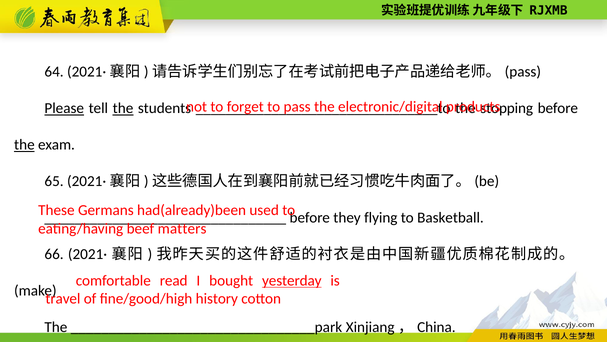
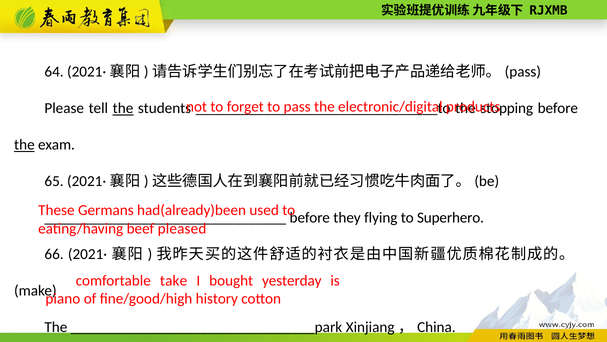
Please underline: present -> none
Basketball: Basketball -> Superhero
matters: matters -> pleased
read: read -> take
yesterday underline: present -> none
travel: travel -> piano
